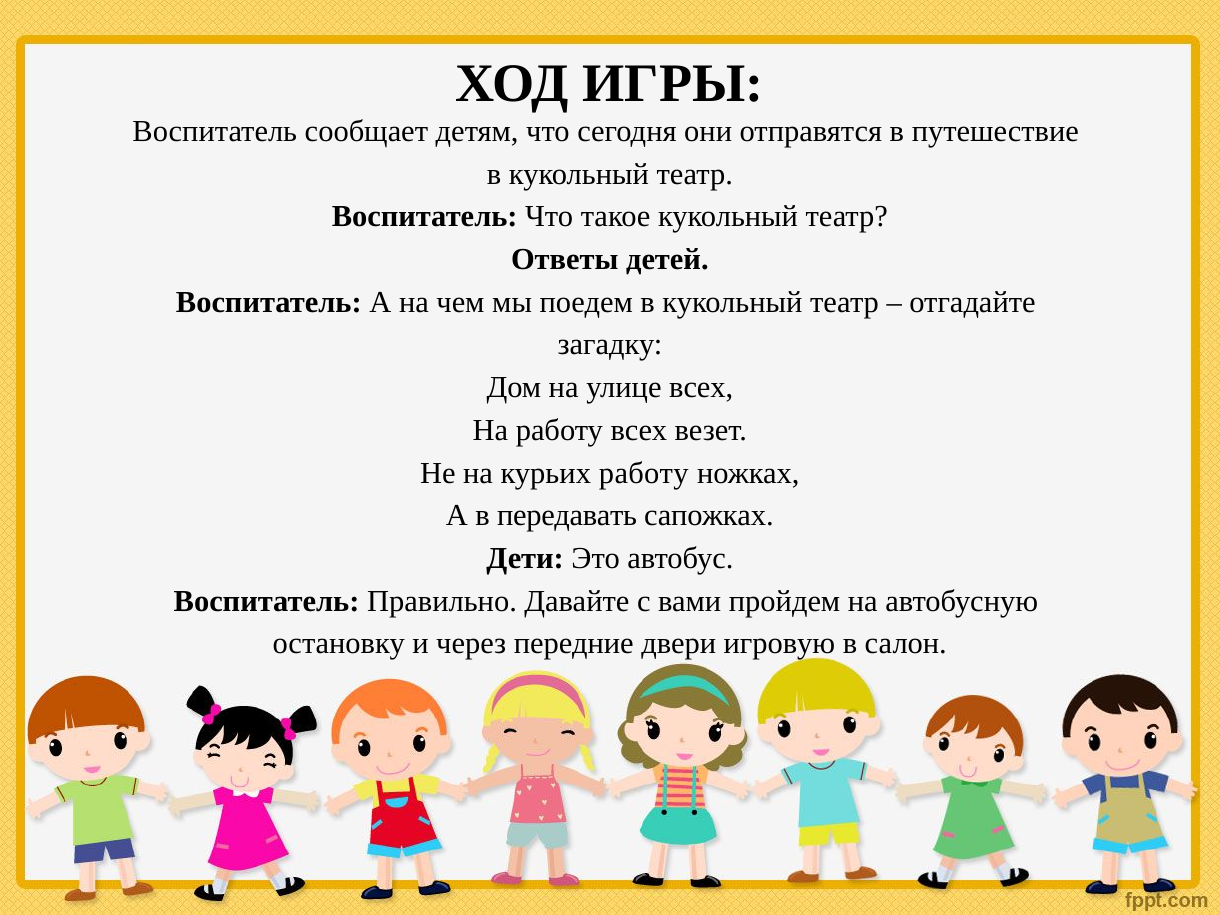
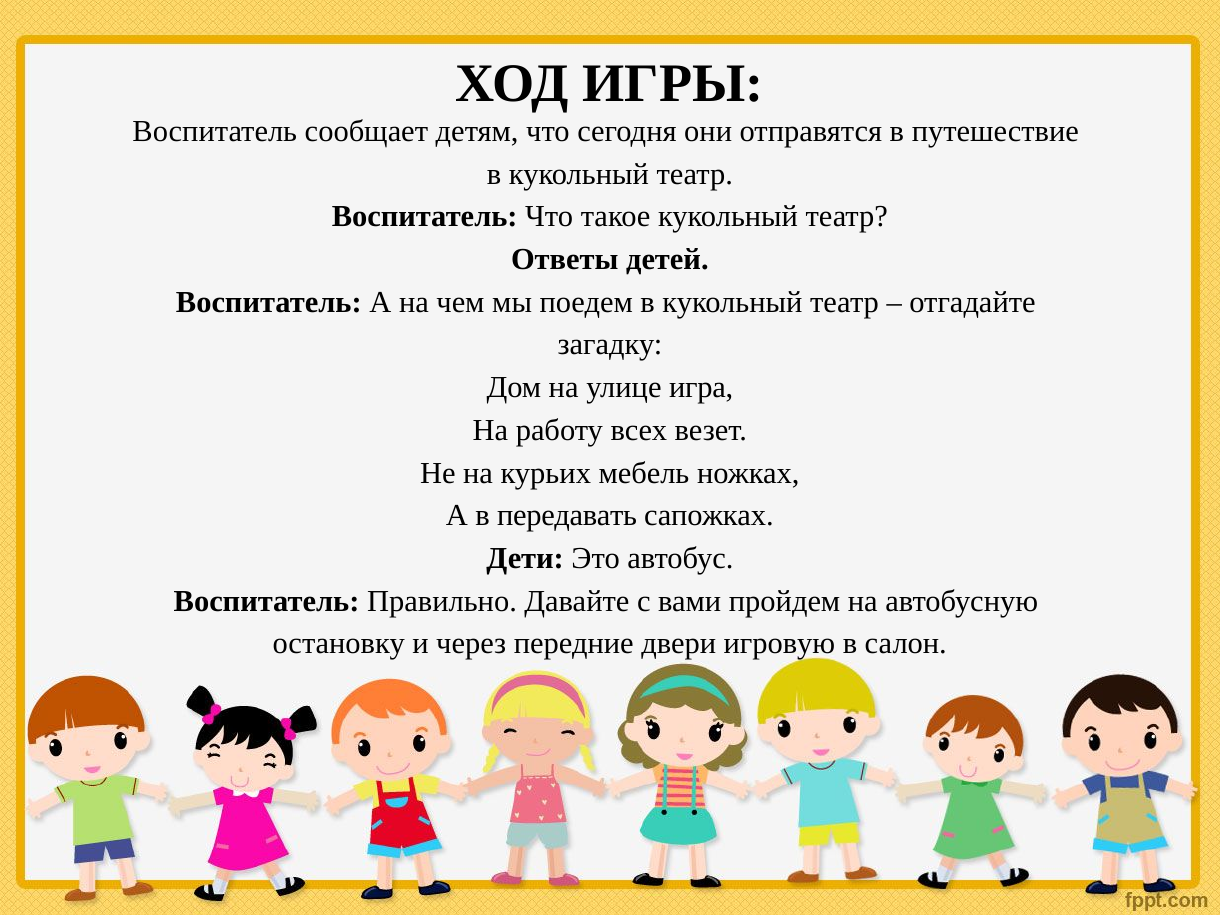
улице всех: всех -> игра
курьих работу: работу -> мебель
